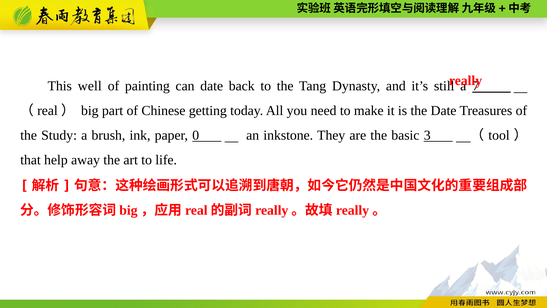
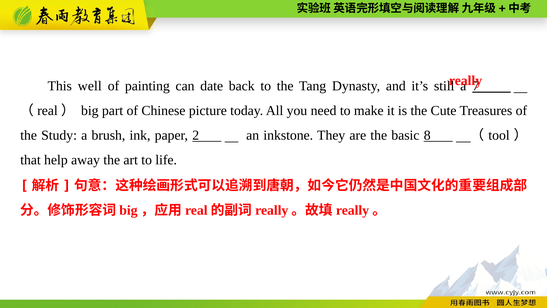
getting: getting -> picture
the Date: Date -> Cute
0: 0 -> 2
3: 3 -> 8
